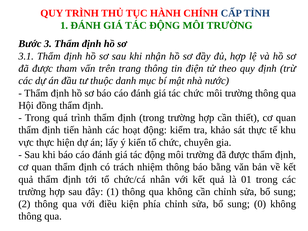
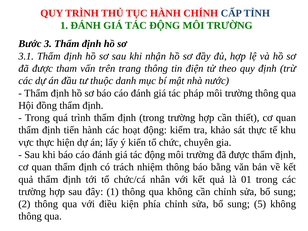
tác chức: chức -> pháp
0: 0 -> 5
